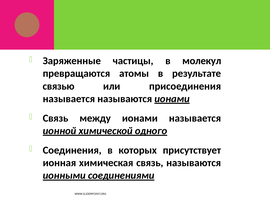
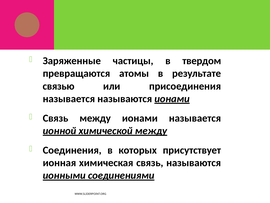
молекул: молекул -> твердом
химической одного: одного -> между
